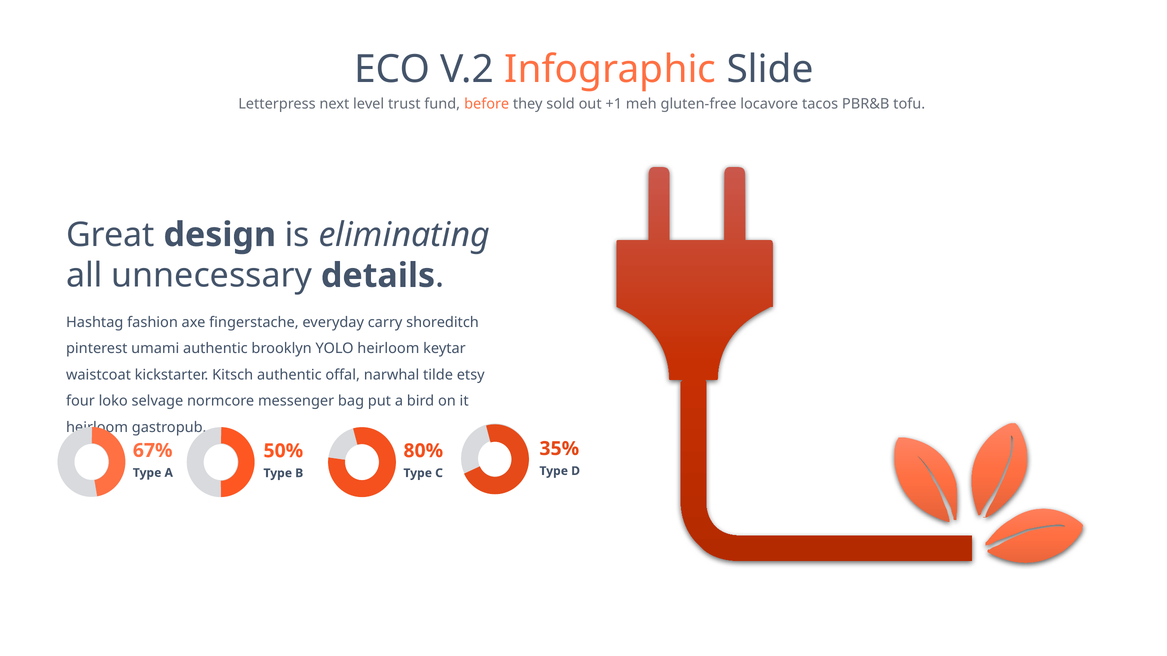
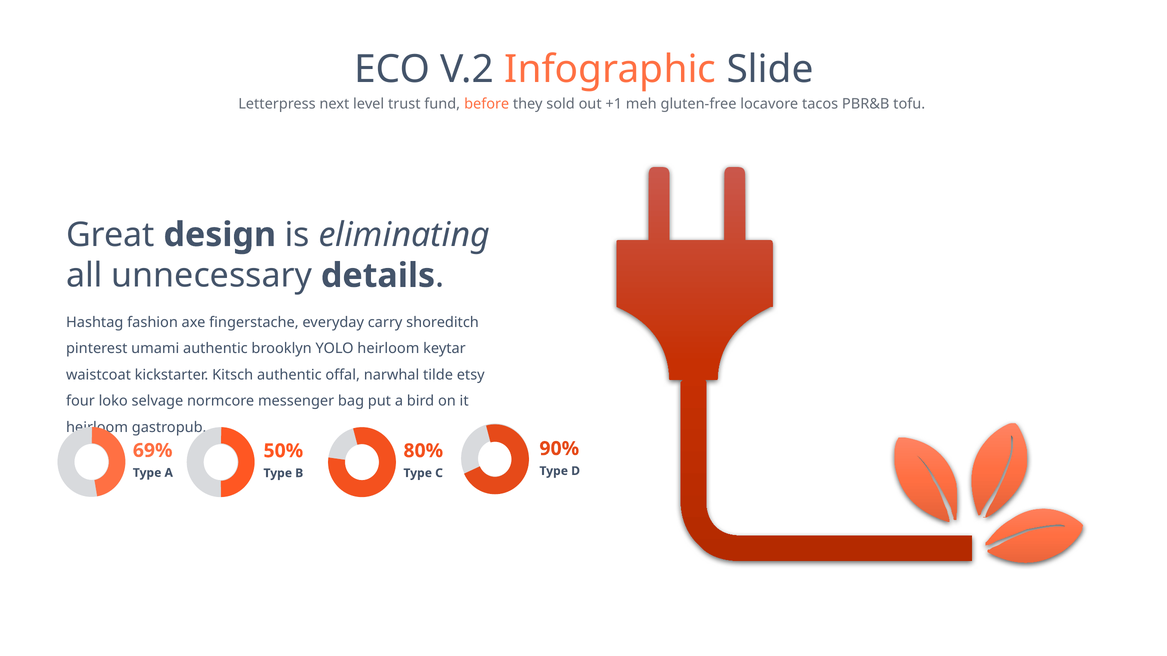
35%: 35% -> 90%
67%: 67% -> 69%
